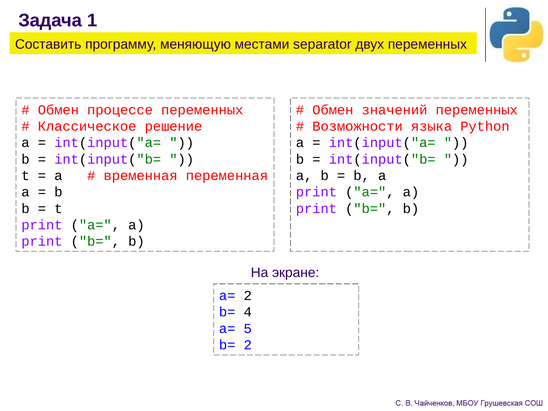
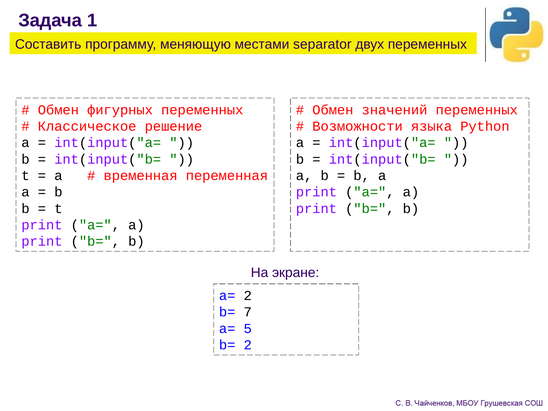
процессе: процессе -> фигурных
4: 4 -> 7
